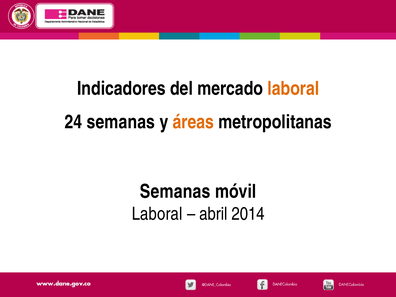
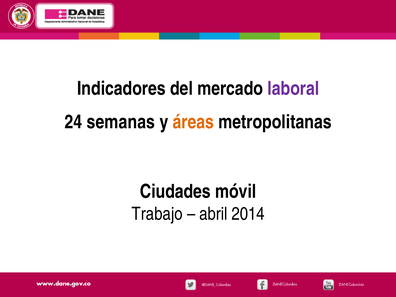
laboral at (293, 88) colour: orange -> purple
Semanas at (175, 191): Semanas -> Ciudades
Laboral at (157, 214): Laboral -> Trabajo
